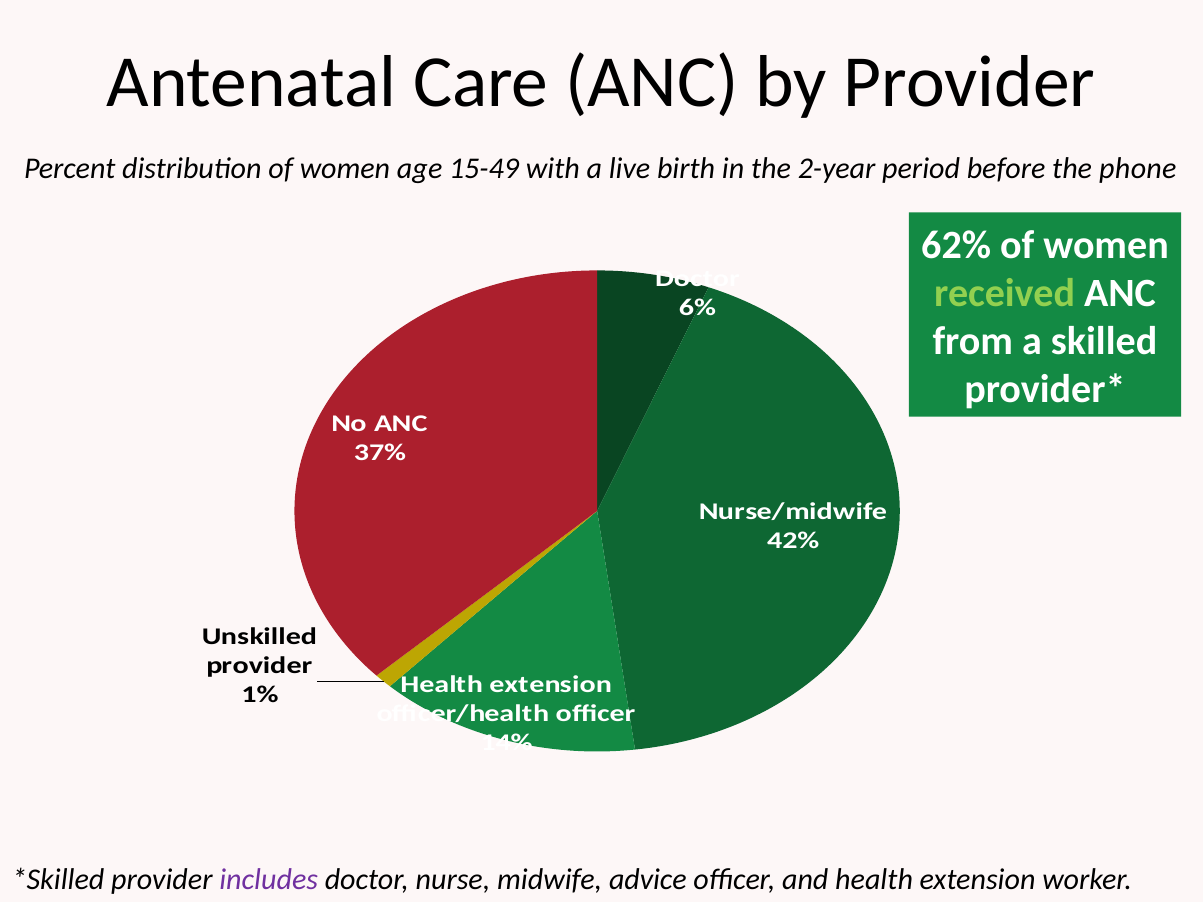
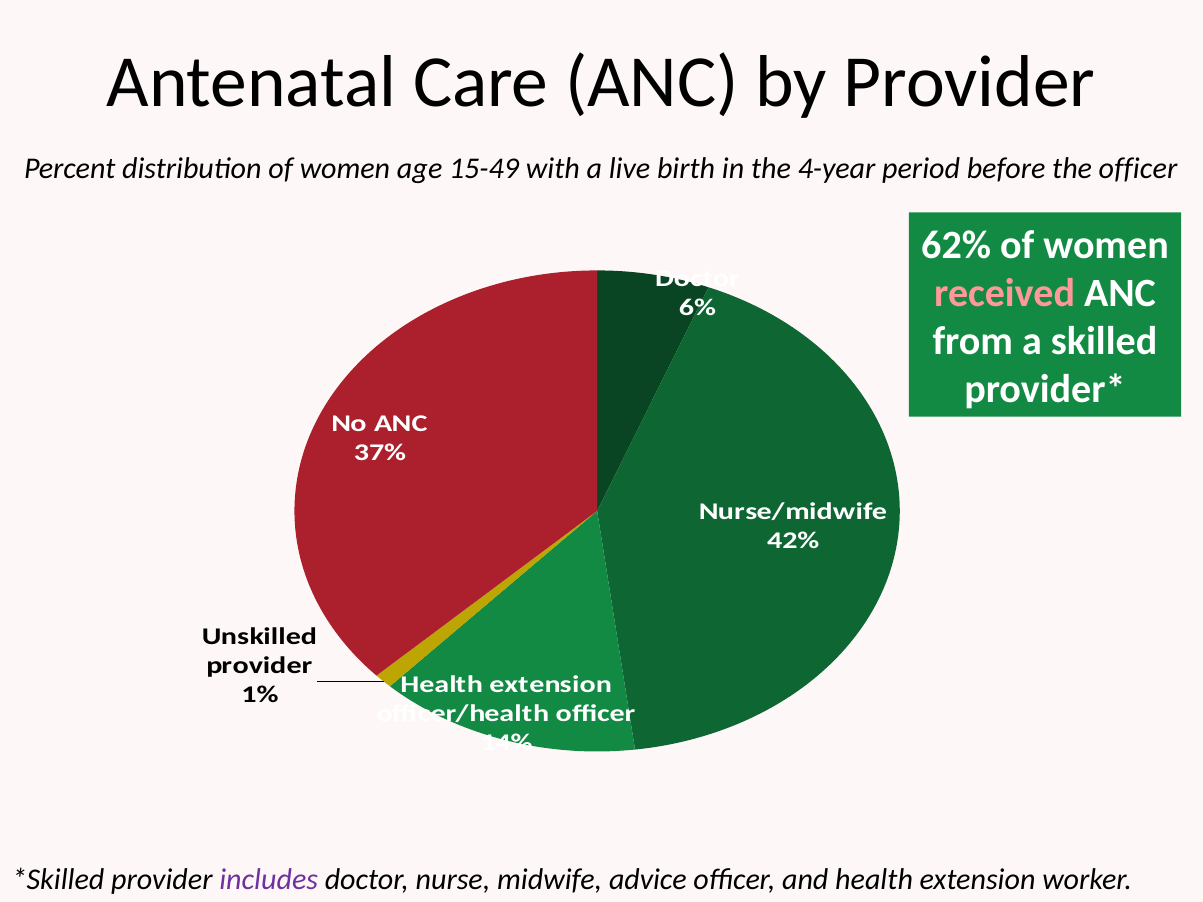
2-year: 2-year -> 4-year
the phone: phone -> officer
received colour: light green -> pink
